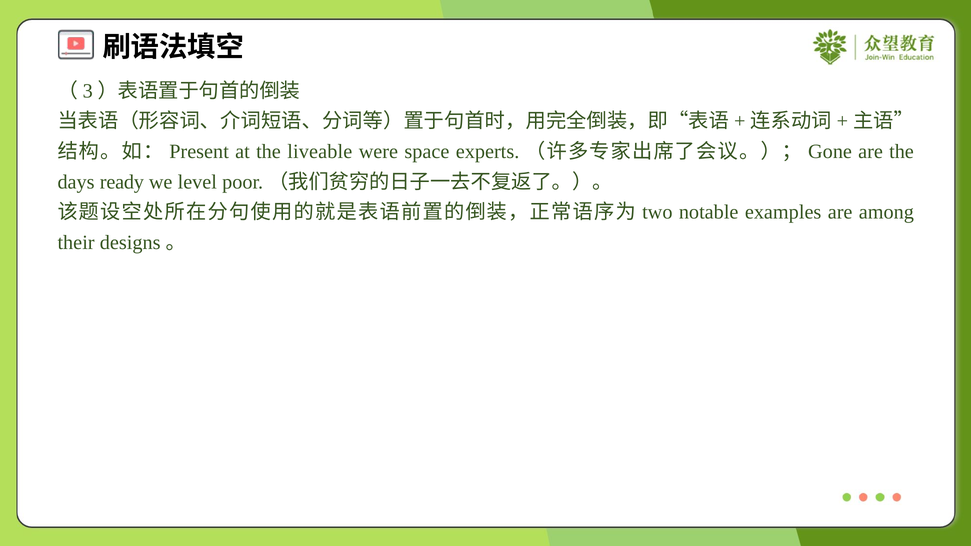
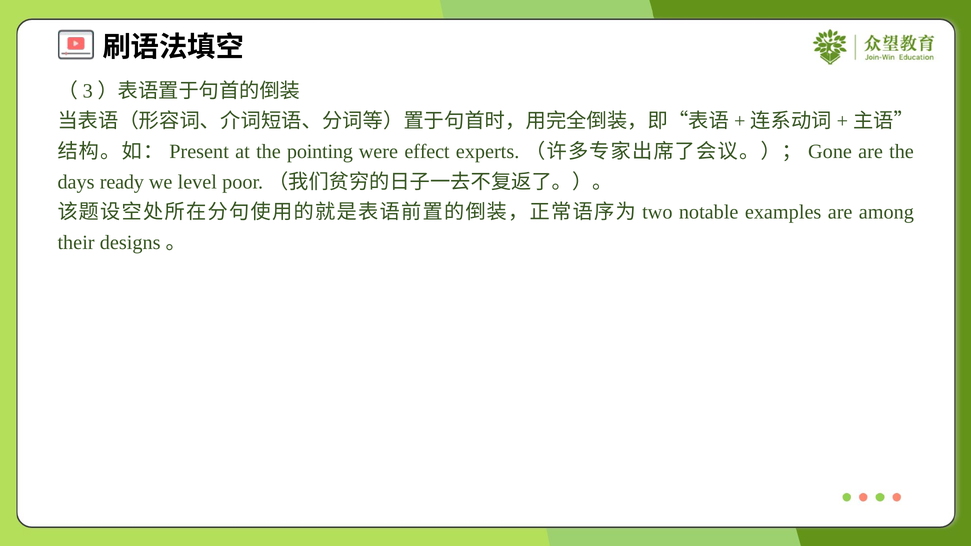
liveable: liveable -> pointing
space: space -> effect
